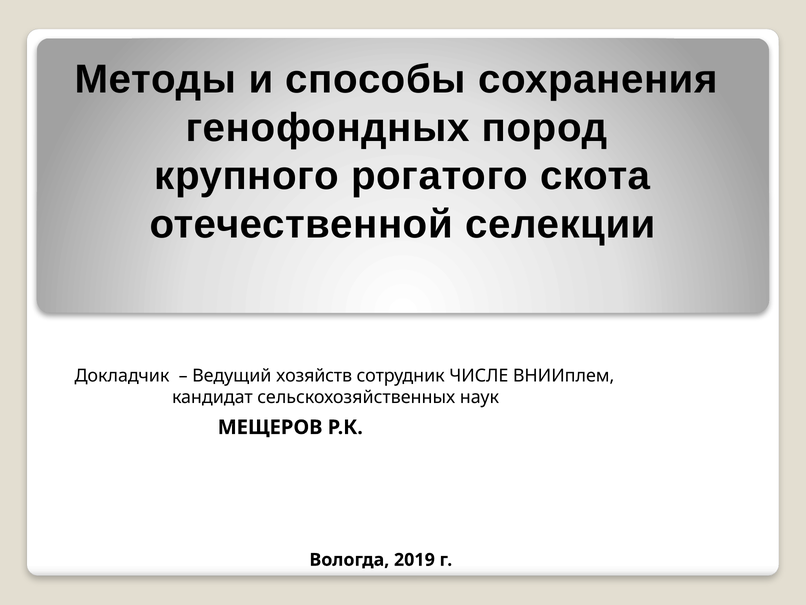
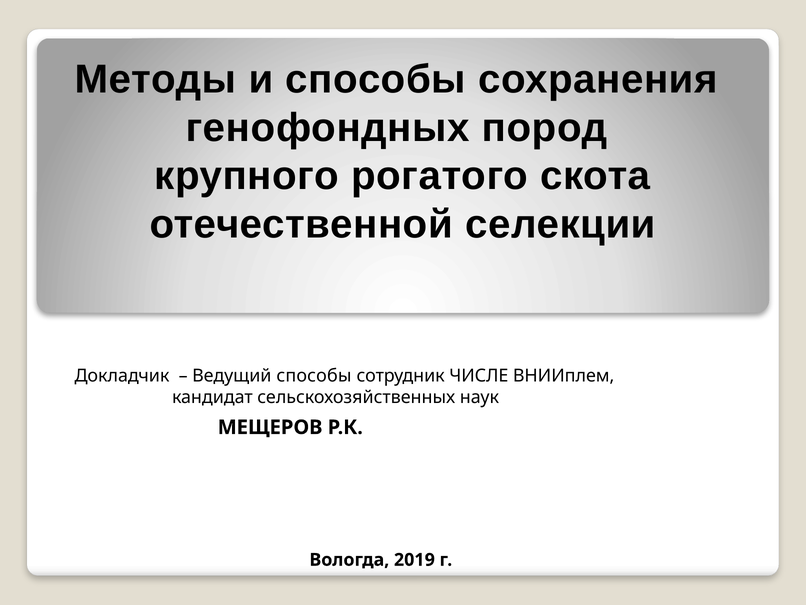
Ведущий хозяйств: хозяйств -> способы
